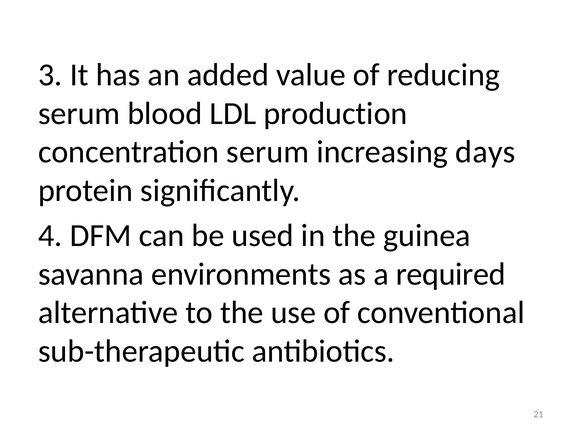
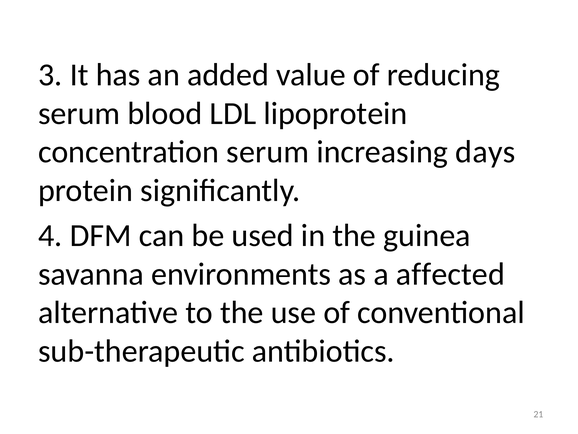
production: production -> lipoprotein
required: required -> affected
